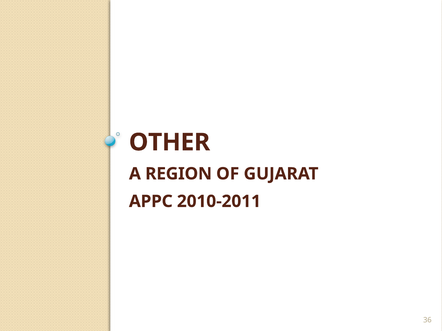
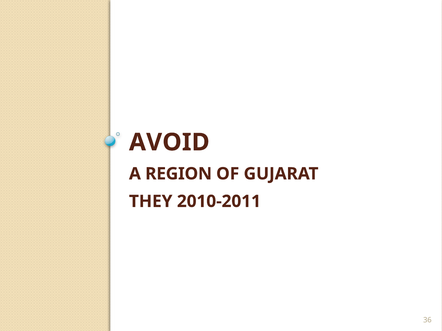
OTHER: OTHER -> AVOID
APPC: APPC -> THEY
